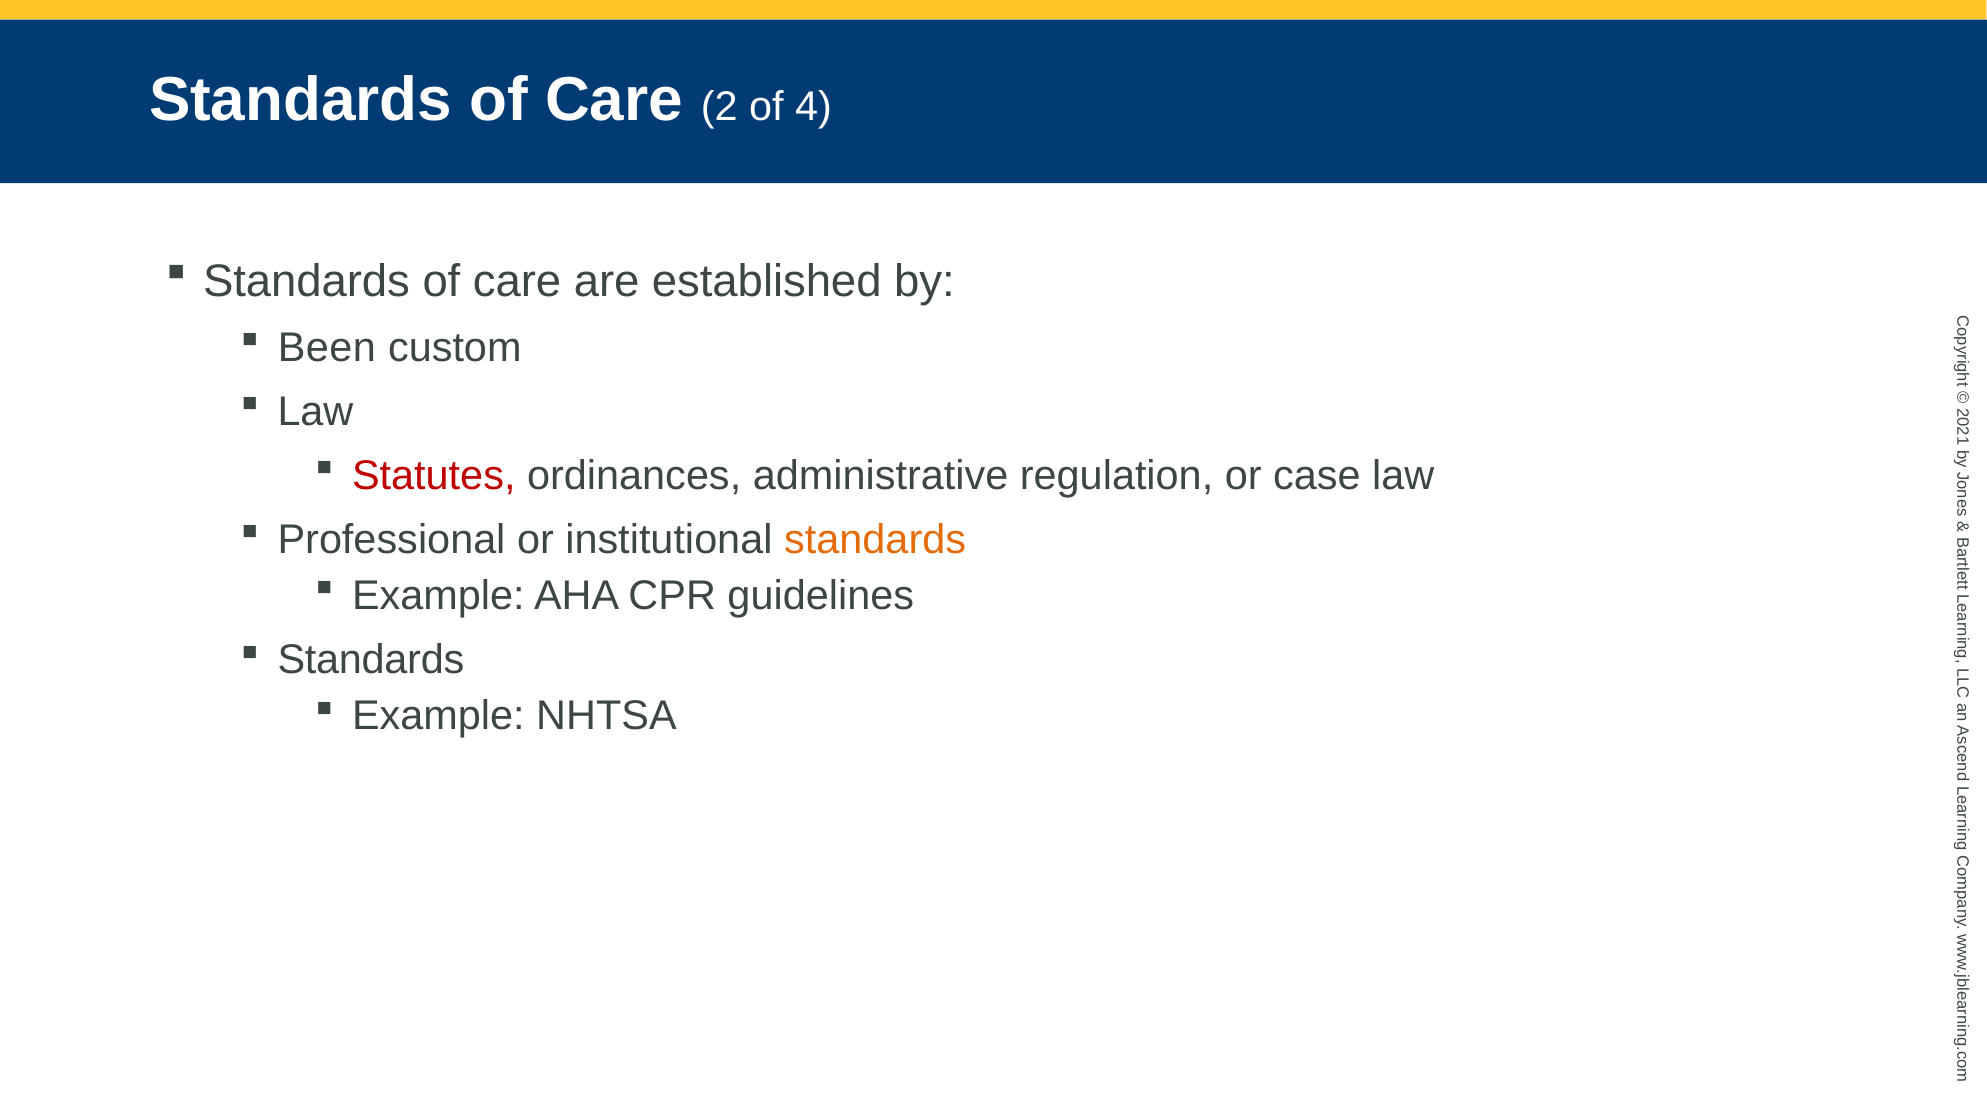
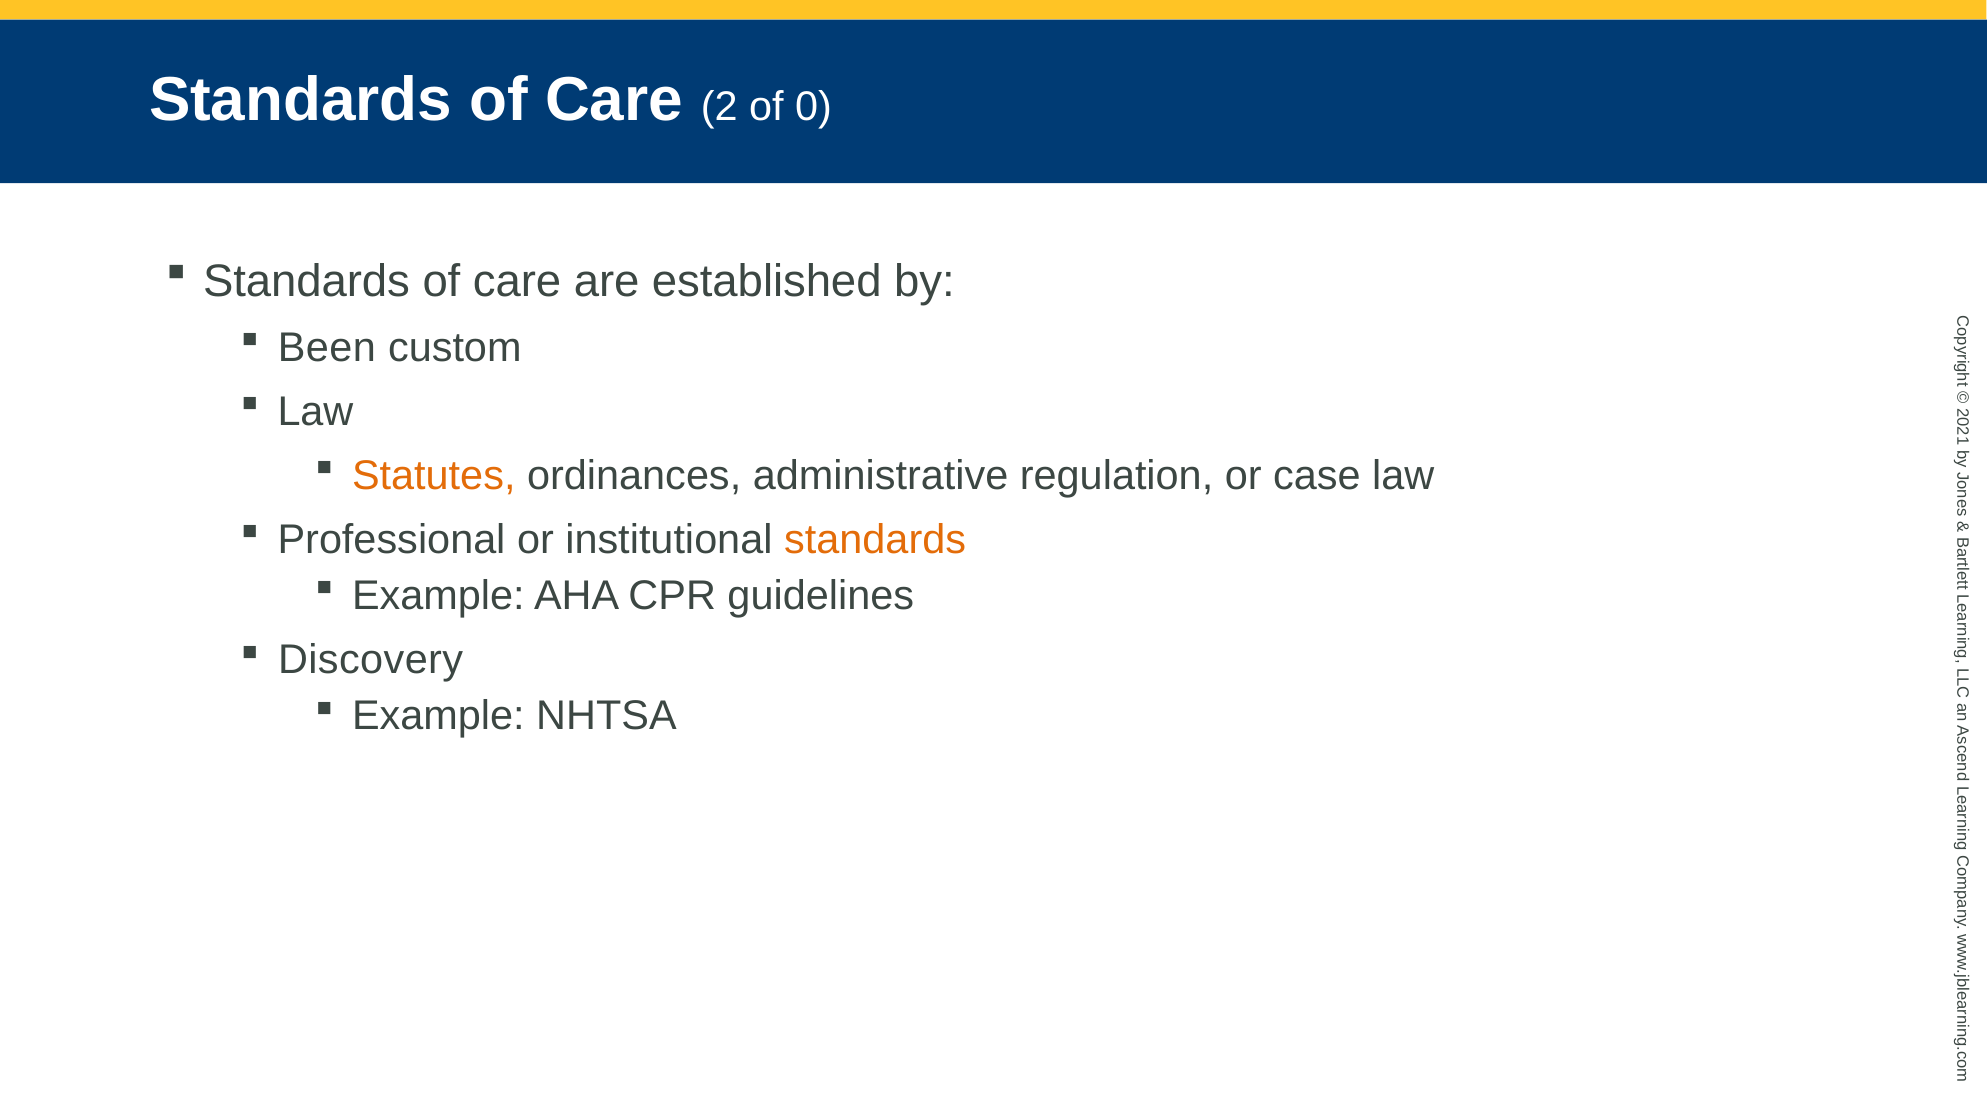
of 4: 4 -> 0
Statutes colour: red -> orange
Standards at (371, 660): Standards -> Discovery
